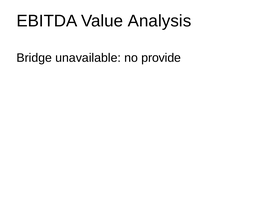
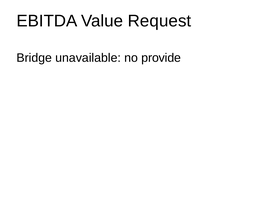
Analysis: Analysis -> Request
